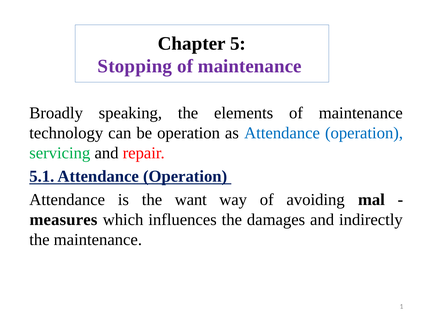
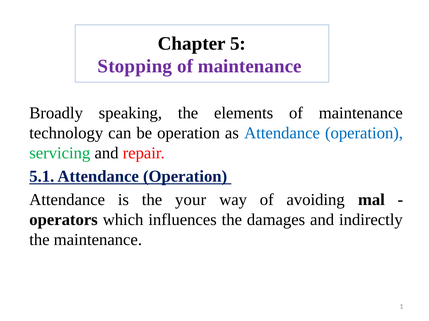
want: want -> your
measures: measures -> operators
